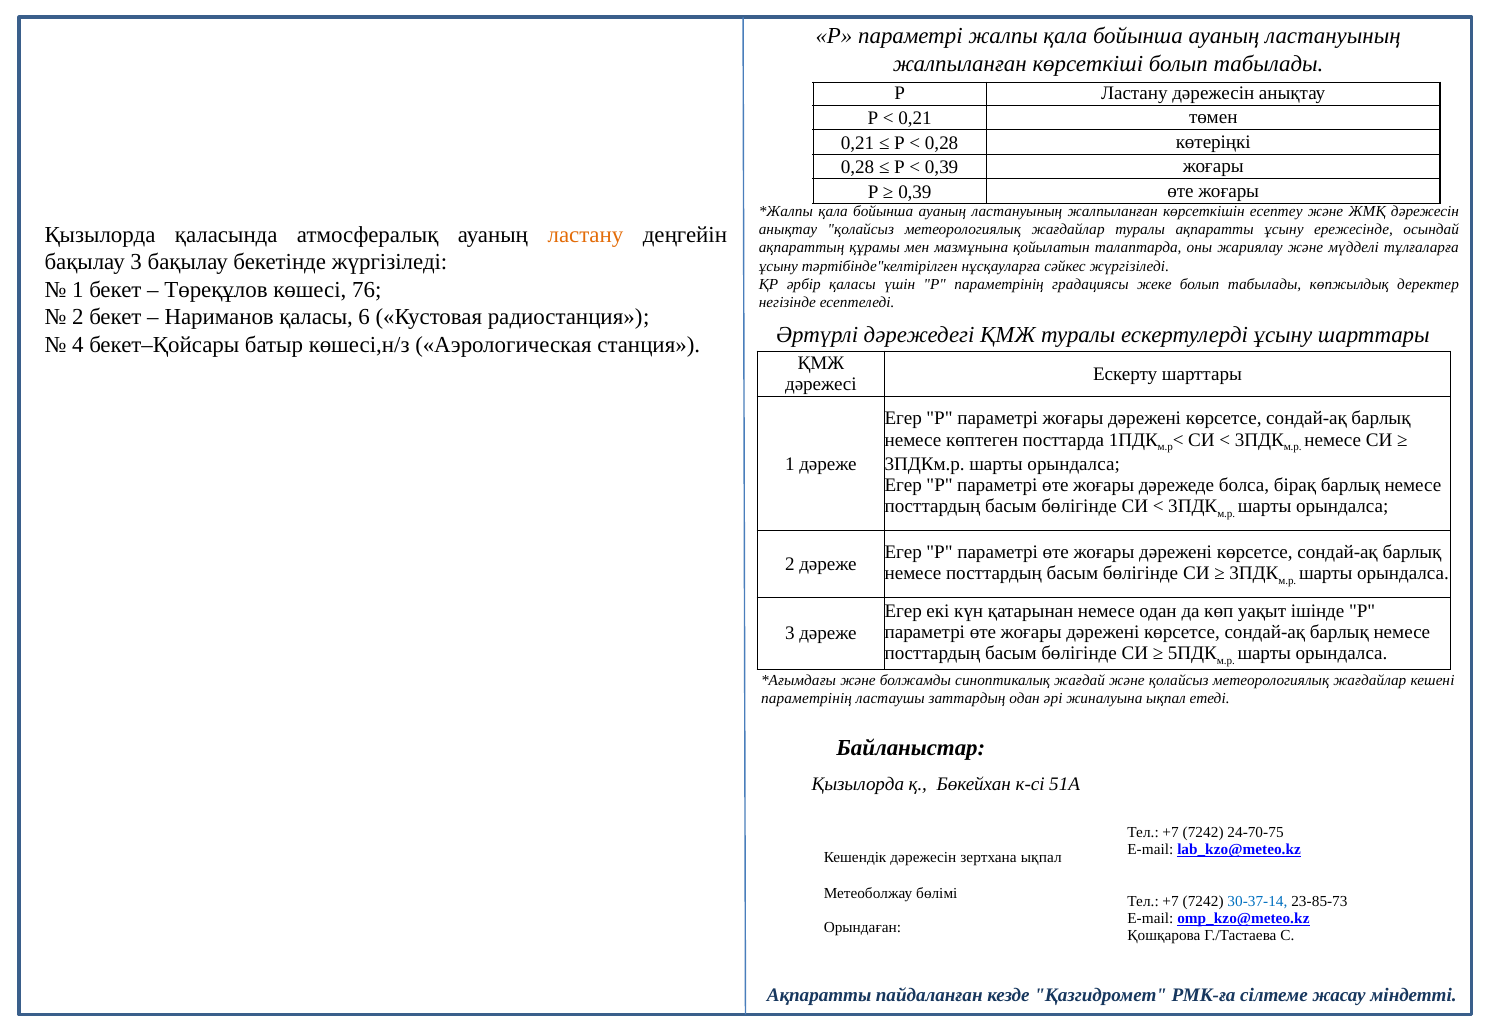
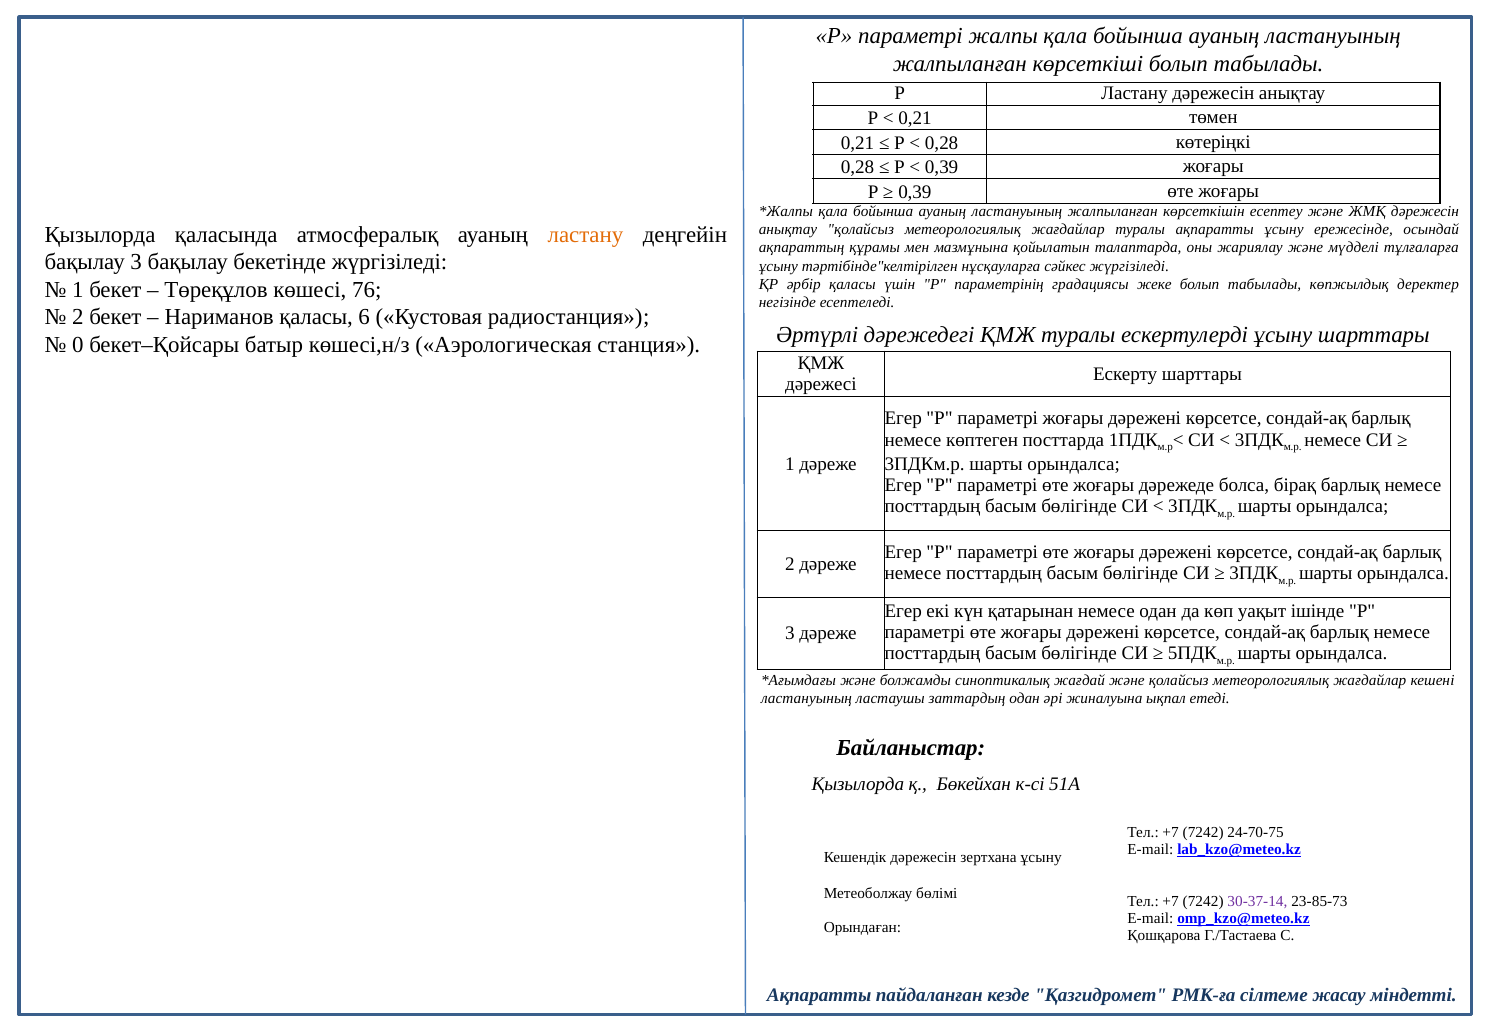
4: 4 -> 0
параметрінің at (807, 699): параметрінің -> ластануының
зертхана ықпал: ықпал -> ұсыну
30-37-14 colour: blue -> purple
